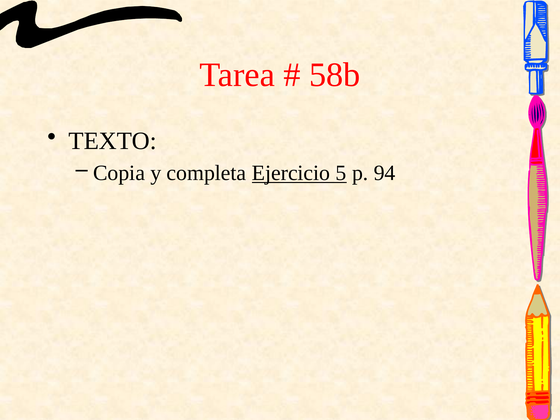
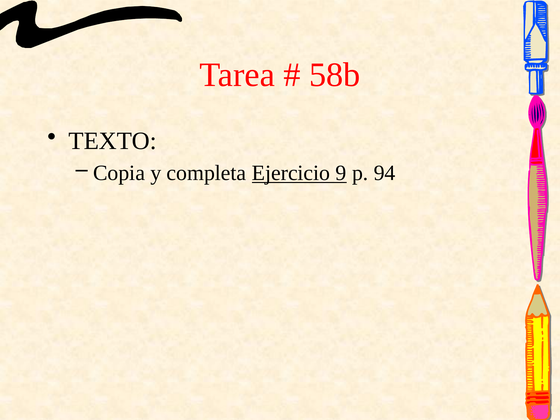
5: 5 -> 9
